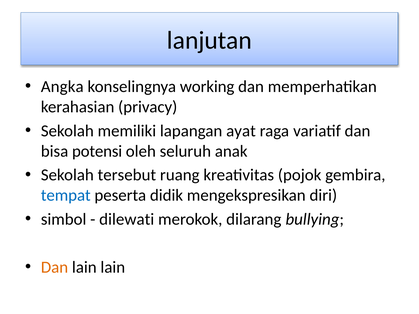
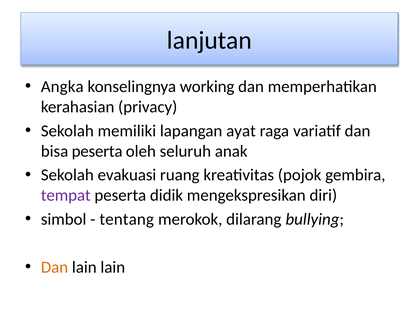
bisa potensi: potensi -> peserta
tersebut: tersebut -> evakuasi
tempat colour: blue -> purple
dilewati: dilewati -> tentang
